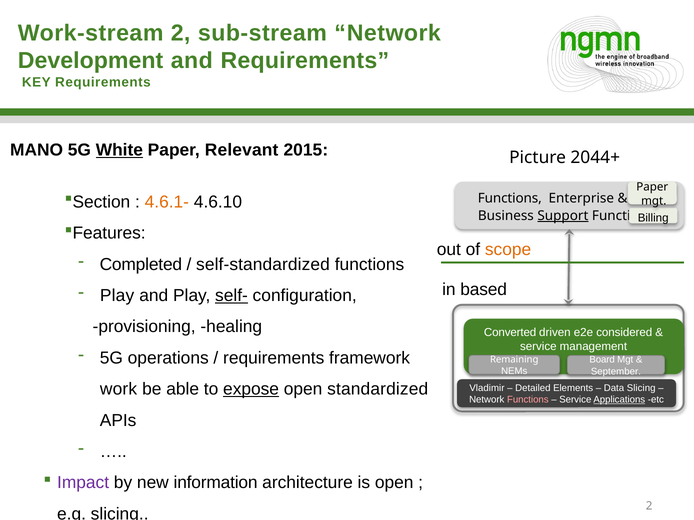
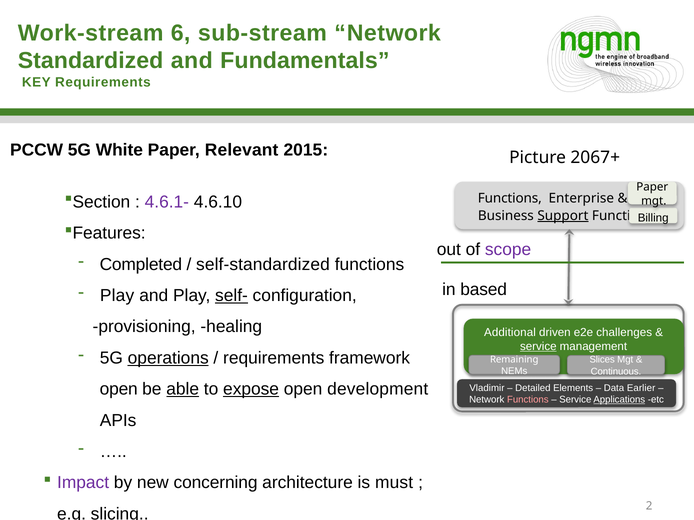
Work-stream 2: 2 -> 6
Development: Development -> Standardized
and Requirements: Requirements -> Fundamentals
MANO: MANO -> PCCW
White underline: present -> none
2044+: 2044+ -> 2067+
4.6.1- colour: orange -> purple
scope colour: orange -> purple
Converted: Converted -> Additional
considered: considered -> challenges
service at (538, 347) underline: none -> present
operations underline: none -> present
Board: Board -> Slices
September: September -> Continuous
work at (119, 390): work -> open
able underline: none -> present
standardized: standardized -> development
Data Slicing: Slicing -> Earlier
information: information -> concerning
is open: open -> must
